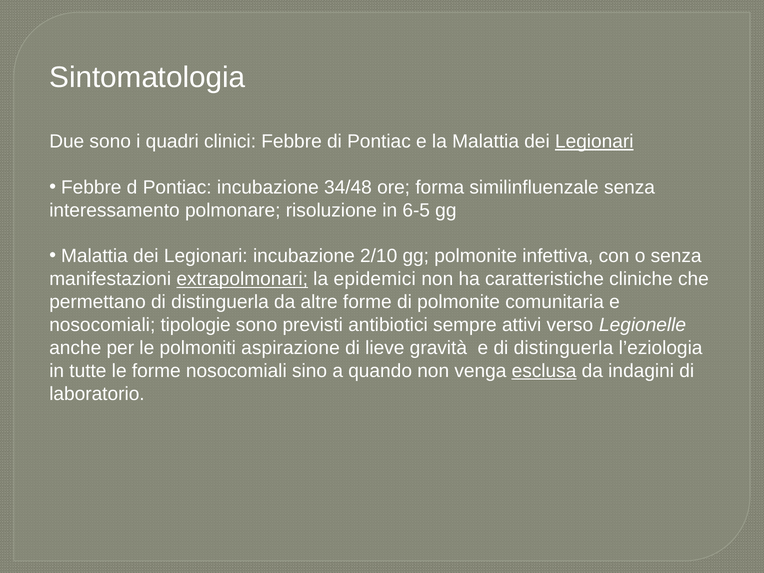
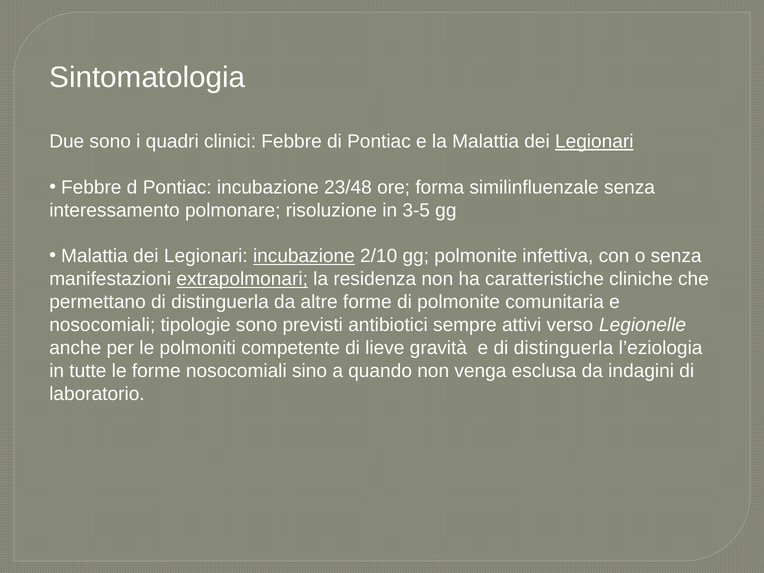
34/48: 34/48 -> 23/48
6-5: 6-5 -> 3-5
incubazione at (304, 256) underline: none -> present
epidemici: epidemici -> residenza
aspirazione: aspirazione -> competente
esclusa underline: present -> none
